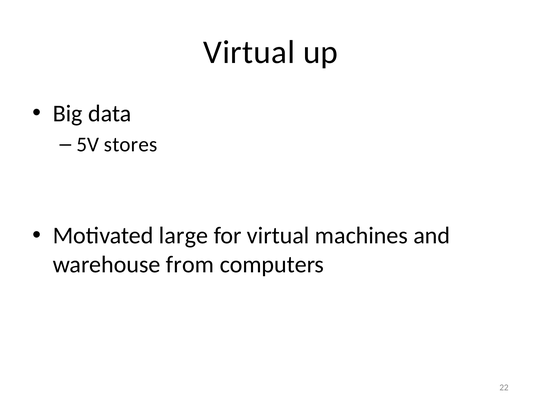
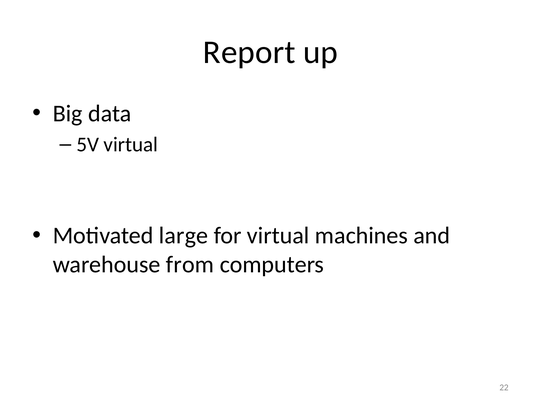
Virtual at (249, 52): Virtual -> Report
5V stores: stores -> virtual
